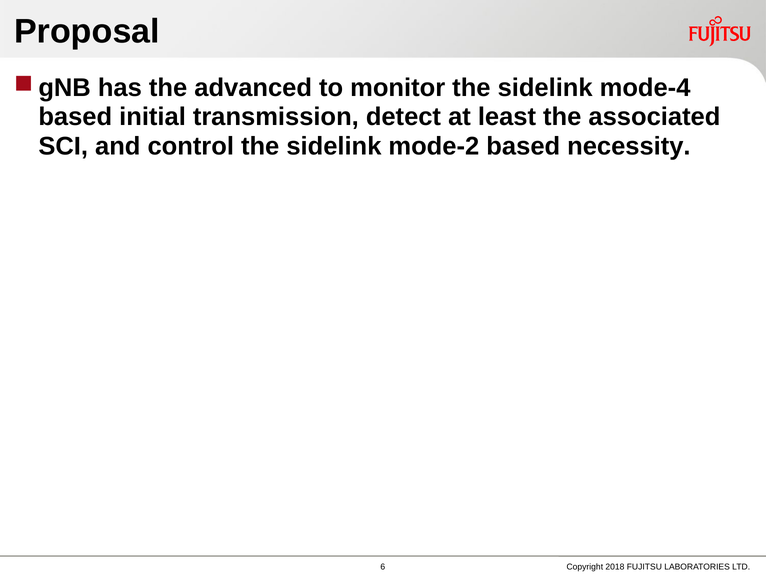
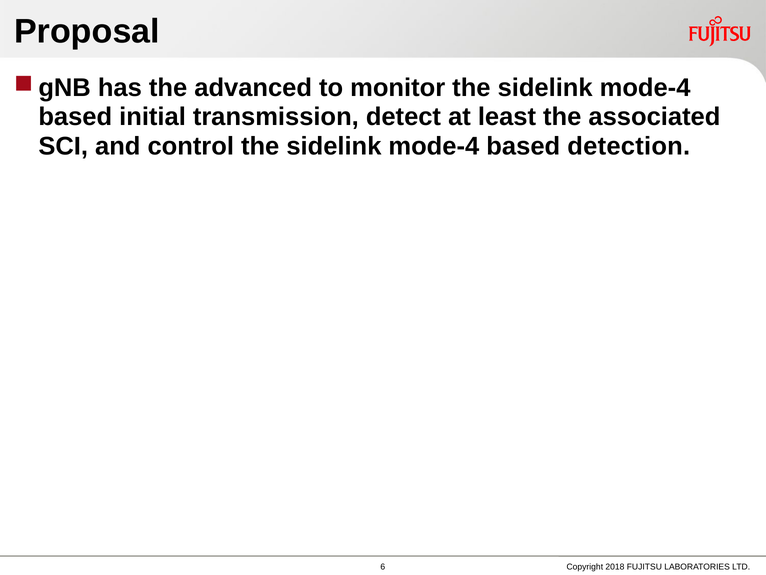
control the sidelink mode-2: mode-2 -> mode-4
necessity: necessity -> detection
